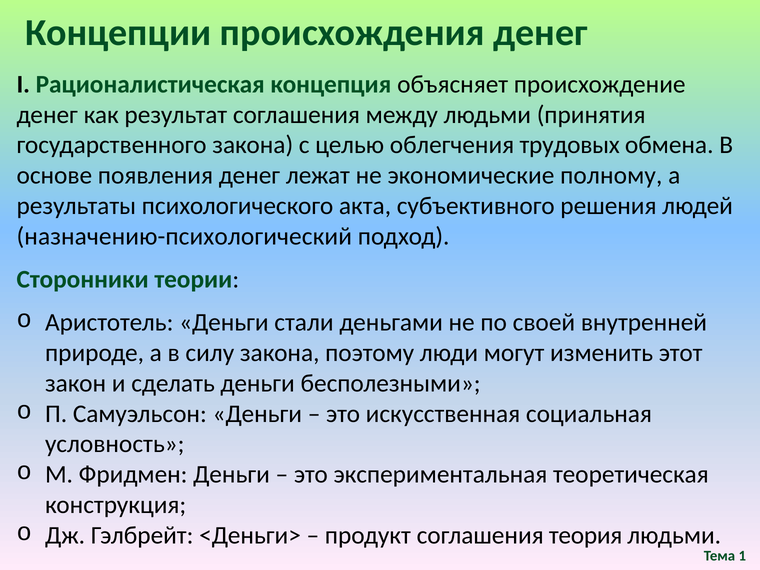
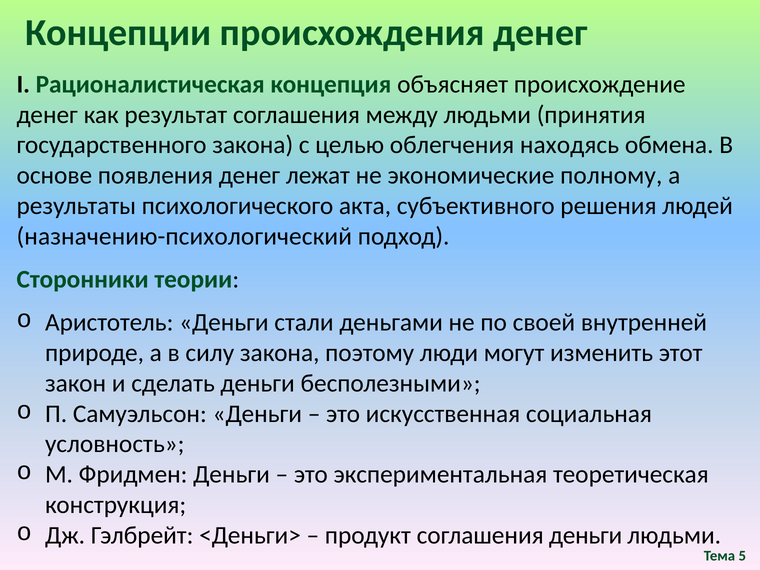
трудовых: трудовых -> находясь
соглашения теория: теория -> деньги
1: 1 -> 5
